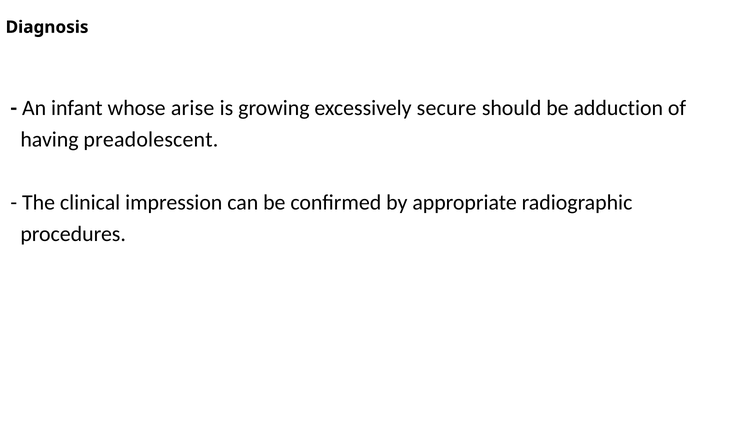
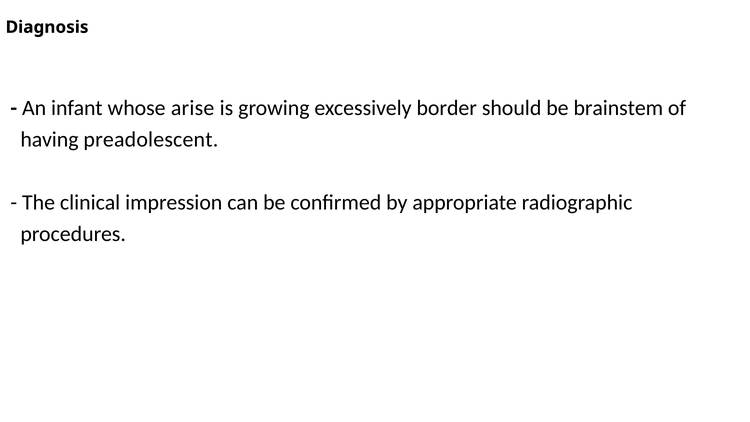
secure: secure -> border
adduction: adduction -> brainstem
